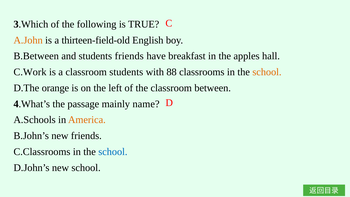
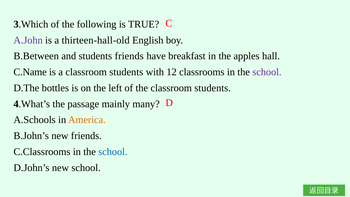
A.John colour: orange -> purple
thirteen-field-old: thirteen-field-old -> thirteen-hall-old
C.Work: C.Work -> C.Name
88: 88 -> 12
school at (267, 72) colour: orange -> purple
orange: orange -> bottles
the classroom between: between -> students
name: name -> many
